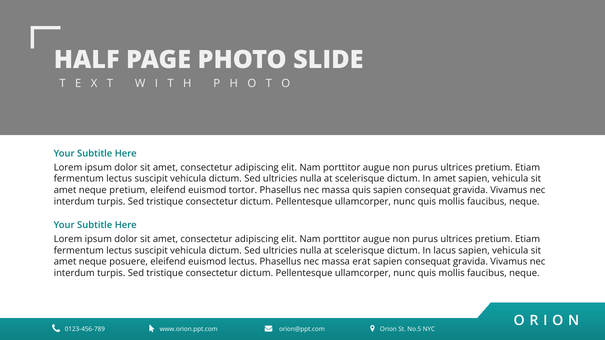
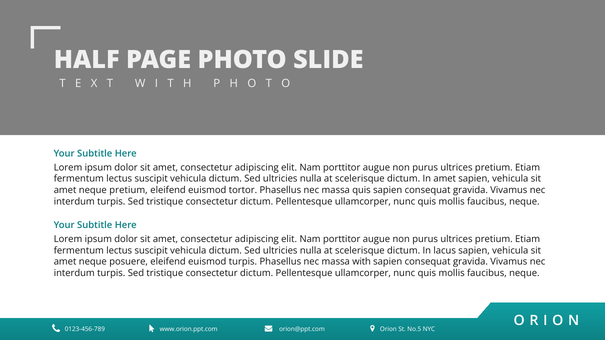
euismod lectus: lectus -> turpis
erat: erat -> with
